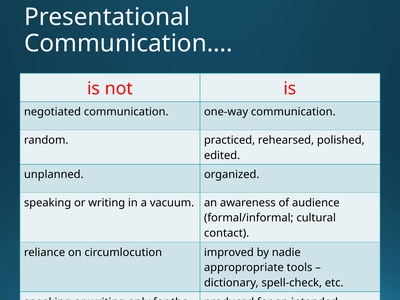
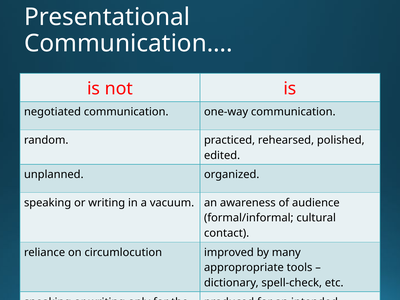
nadie: nadie -> many
